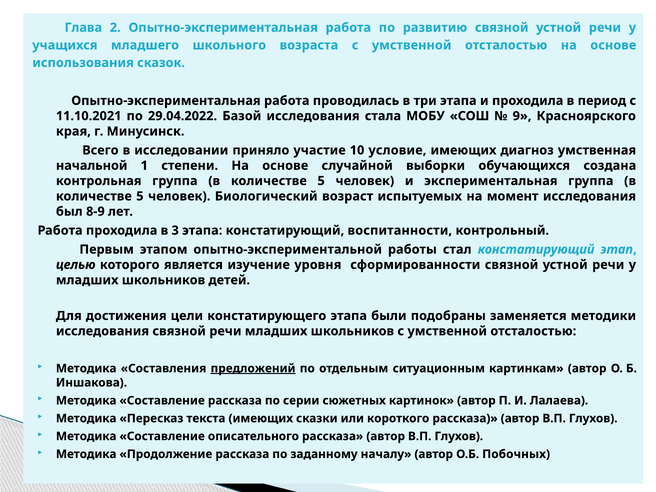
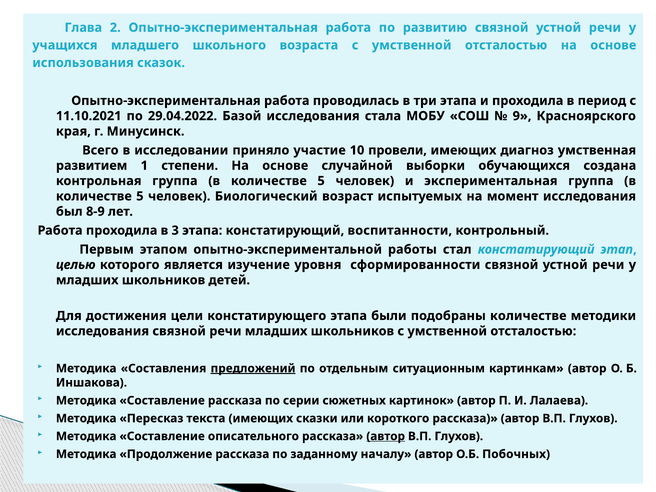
условие: условие -> провели
начальной: начальной -> развитием
подобраны заменяется: заменяется -> количестве
автор at (386, 436) underline: none -> present
